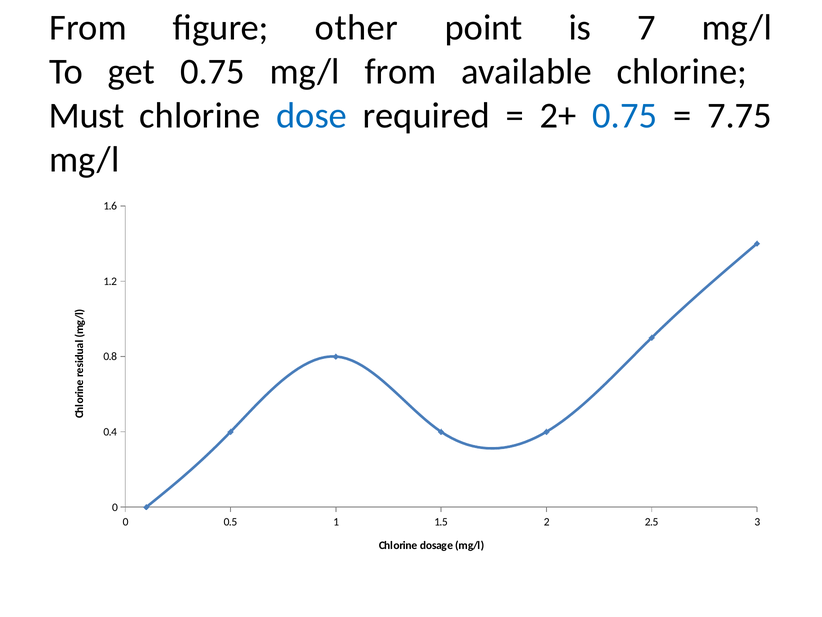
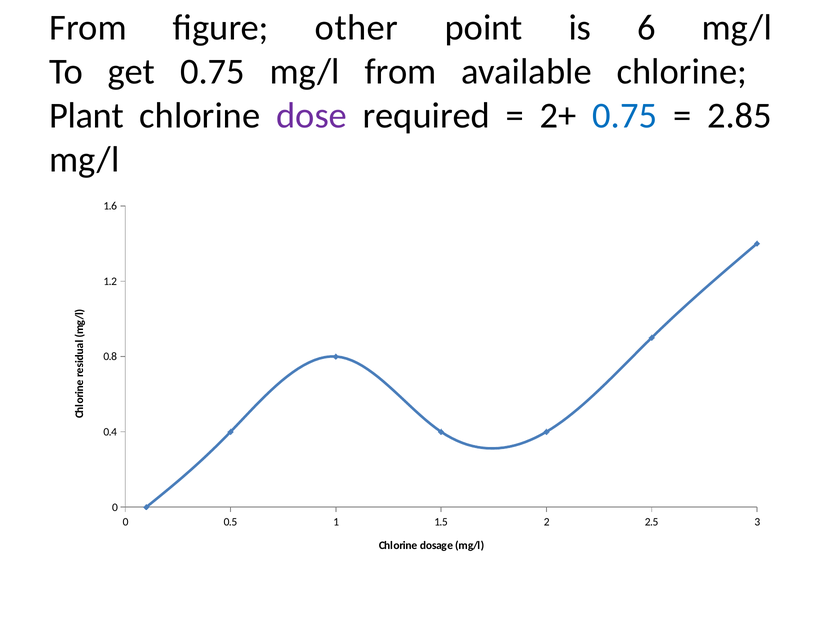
7: 7 -> 6
Must: Must -> Plant
dose colour: blue -> purple
7.75: 7.75 -> 2.85
